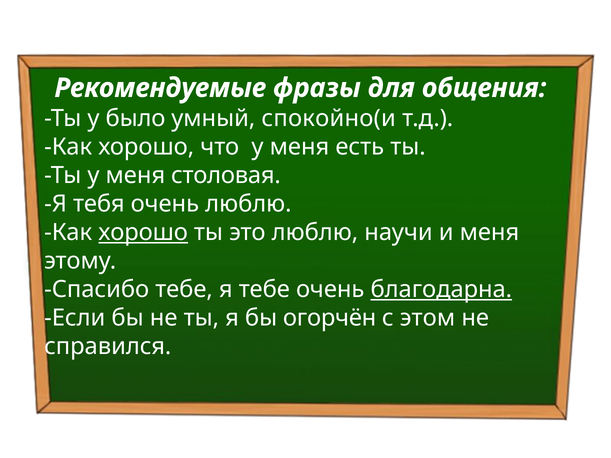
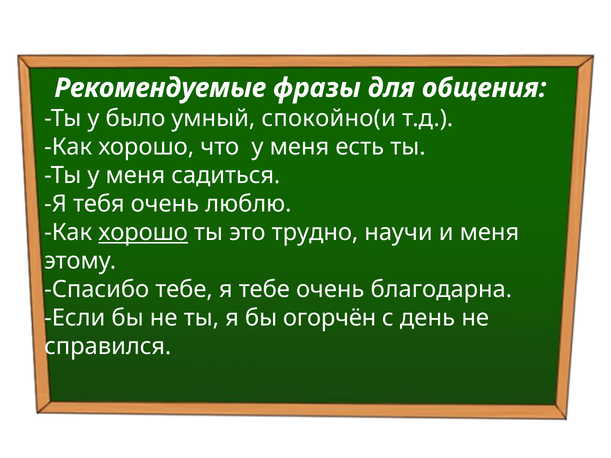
столовая: столовая -> садиться
это люблю: люблю -> трудно
благодарна underline: present -> none
этом: этом -> день
